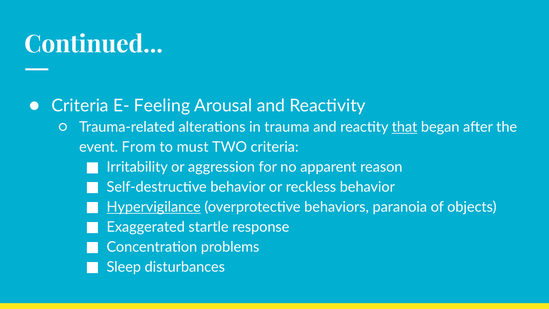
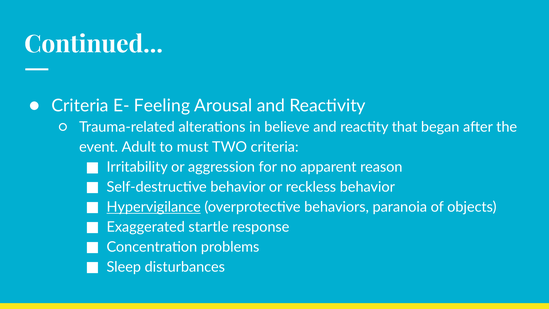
trauma: trauma -> believe
that underline: present -> none
From: From -> Adult
